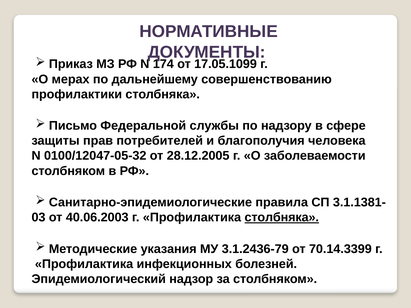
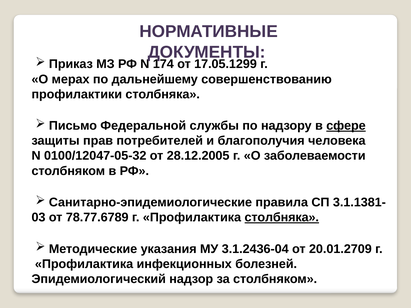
17.05.1099: 17.05.1099 -> 17.05.1299
сфере underline: none -> present
40.06.2003: 40.06.2003 -> 78.77.6789
3.1.2436-79: 3.1.2436-79 -> 3.1.2436-04
70.14.3399: 70.14.3399 -> 20.01.2709
